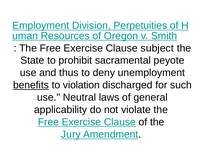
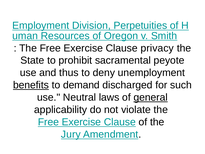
subject: subject -> privacy
violation: violation -> demand
general underline: none -> present
